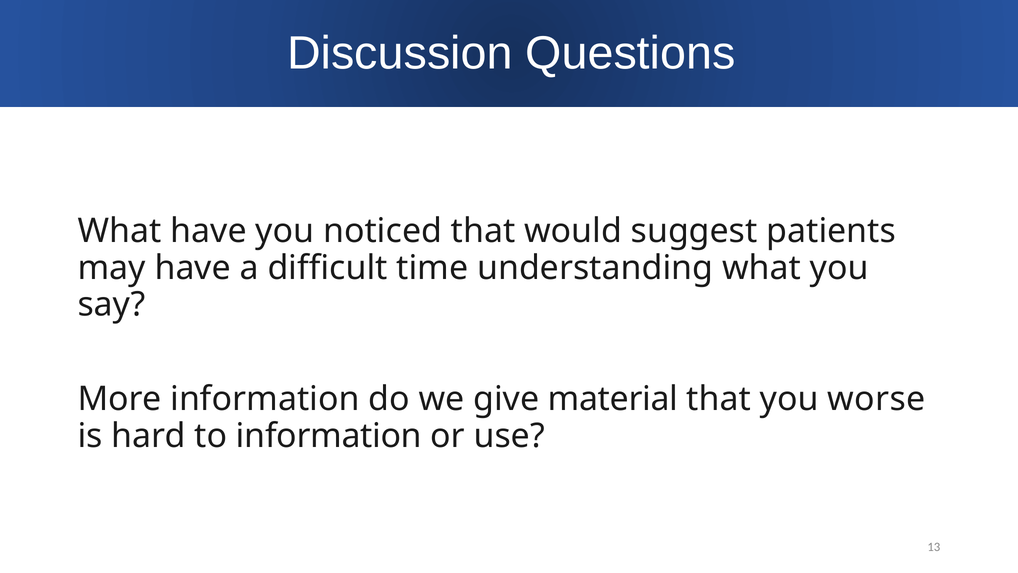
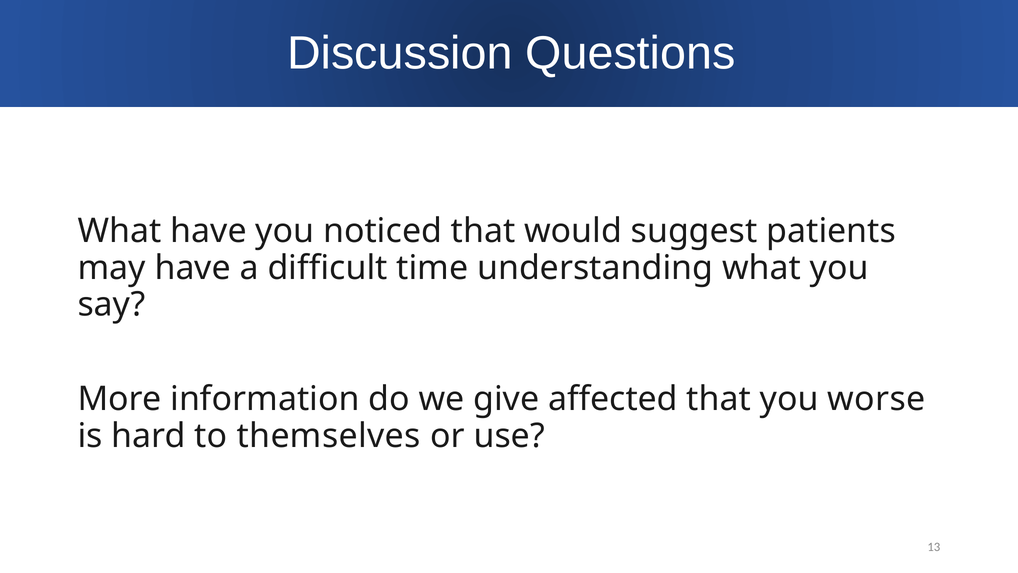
material: material -> affected
to information: information -> themselves
